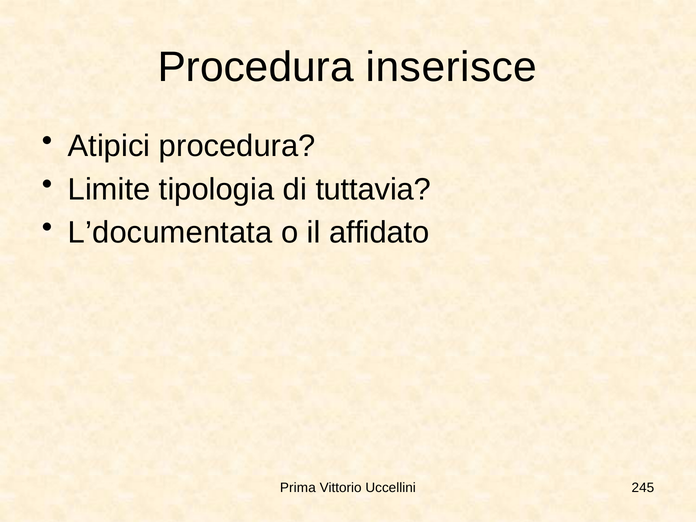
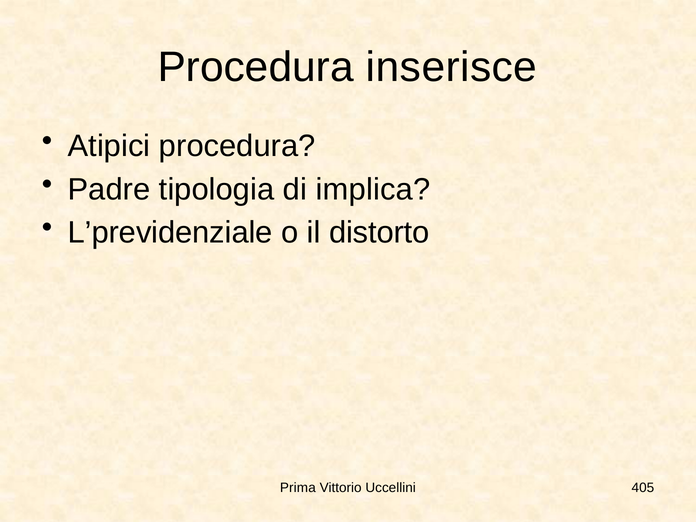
Limite: Limite -> Padre
tuttavia: tuttavia -> implica
L’documentata: L’documentata -> L’previdenziale
affidato: affidato -> distorto
245: 245 -> 405
